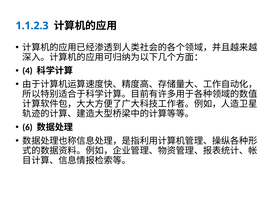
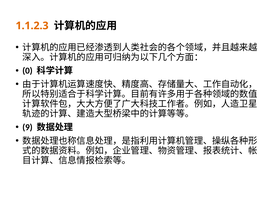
1.1.2.3 colour: blue -> orange
4: 4 -> 0
6: 6 -> 9
